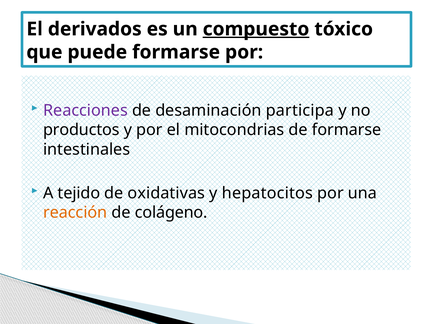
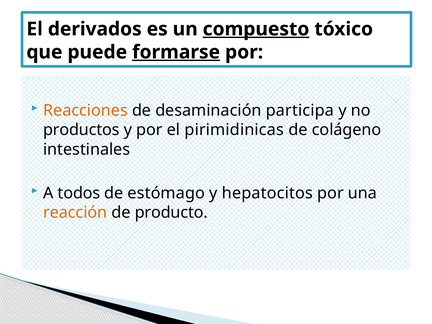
formarse at (176, 52) underline: none -> present
Reacciones colour: purple -> orange
mitocondrias: mitocondrias -> pirimidinicas
de formarse: formarse -> colágeno
tejido: tejido -> todos
oxidativas: oxidativas -> estómago
colágeno: colágeno -> producto
